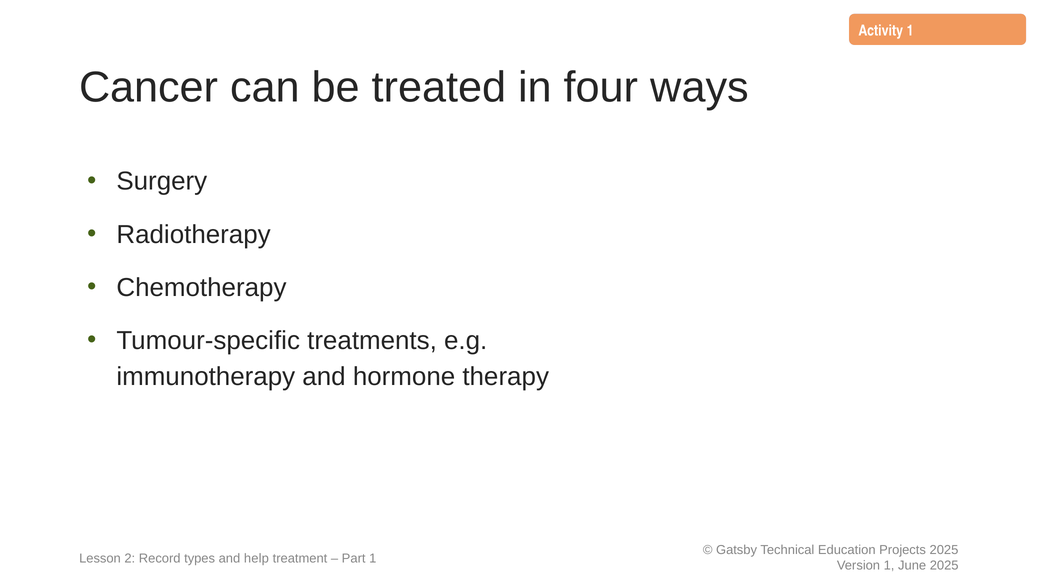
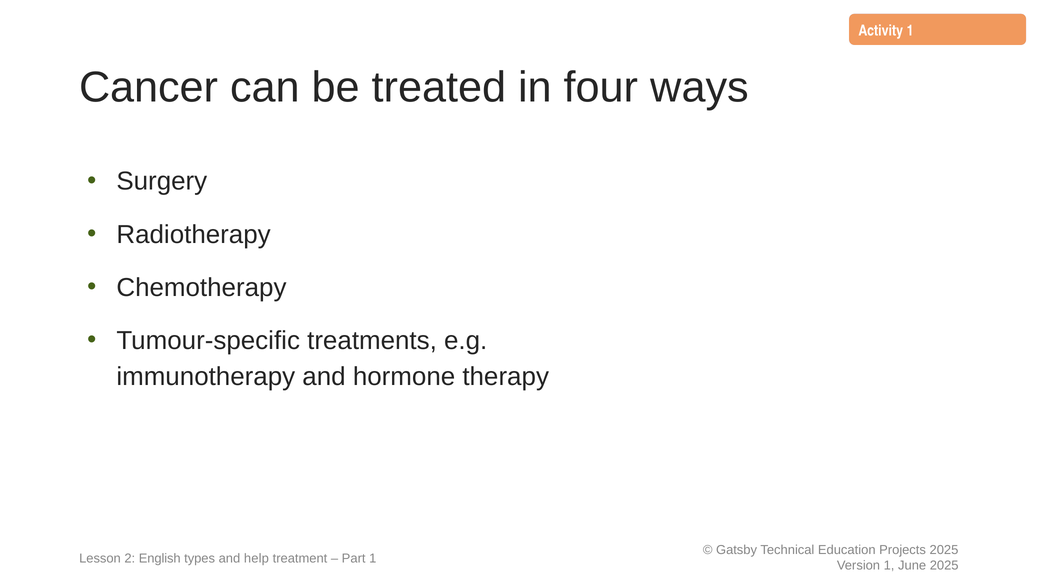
Record: Record -> English
